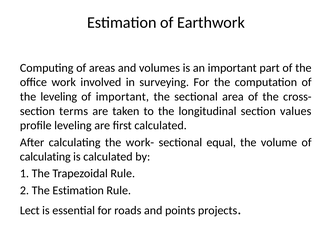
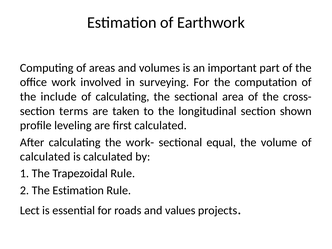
the leveling: leveling -> include
of important: important -> calculating
values: values -> shown
calculating at (45, 157): calculating -> calculated
points: points -> values
